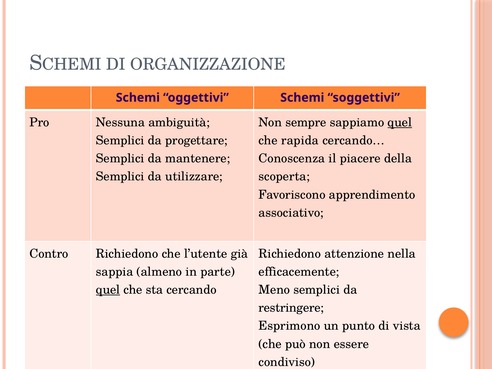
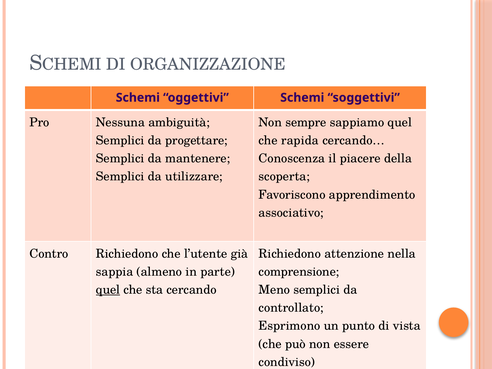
quel at (400, 122) underline: present -> none
efficacemente: efficacemente -> comprensione
restringere: restringere -> controllato
